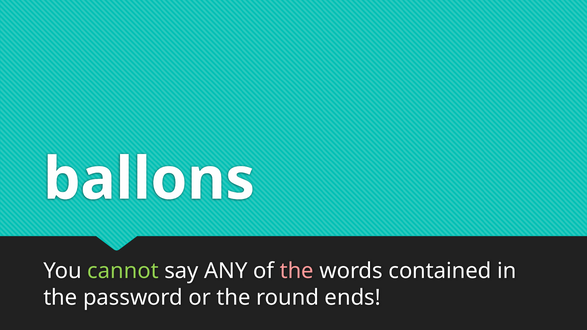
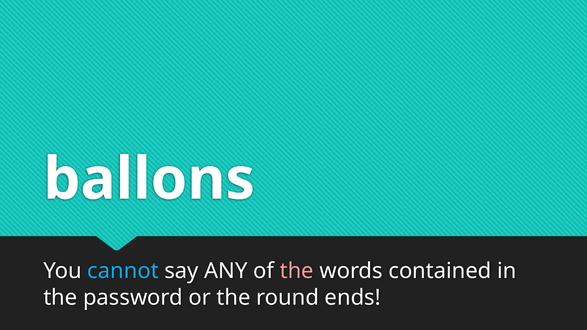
cannot colour: light green -> light blue
